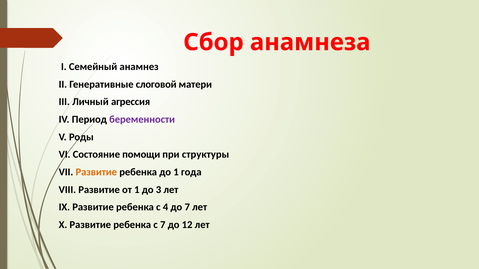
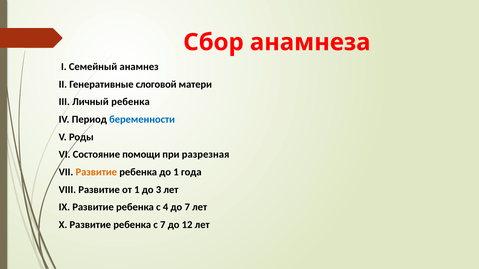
Личный агрессия: агрессия -> ребенка
беременности colour: purple -> blue
структуры: структуры -> разрезная
